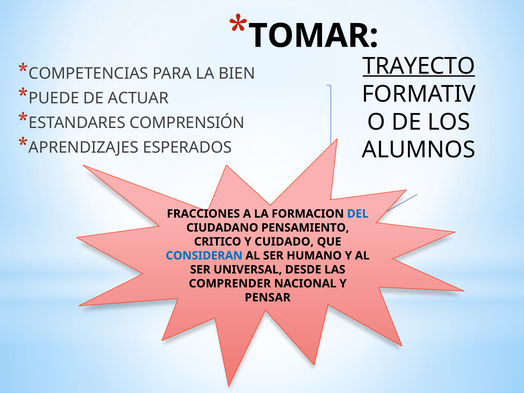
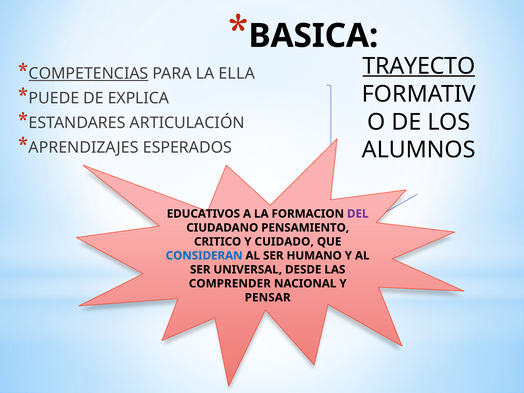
TOMAR: TOMAR -> BASICA
COMPETENCIAS underline: none -> present
BIEN: BIEN -> ELLA
ACTUAR: ACTUAR -> EXPLICA
COMPRENSIÓN: COMPRENSIÓN -> ARTICULACIÓN
FRACCIONES: FRACCIONES -> EDUCATIVOS
DEL colour: blue -> purple
